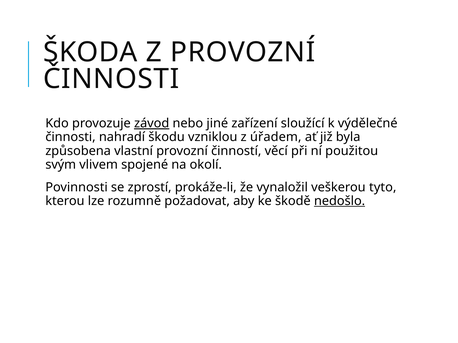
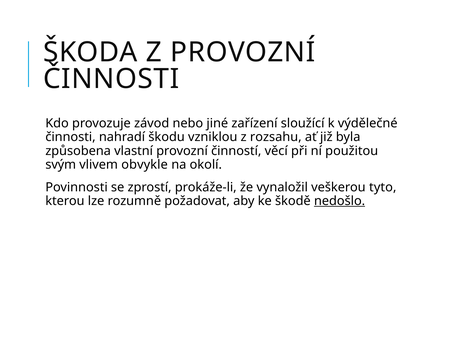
závod underline: present -> none
úřadem: úřadem -> rozsahu
spojené: spojené -> obvykle
